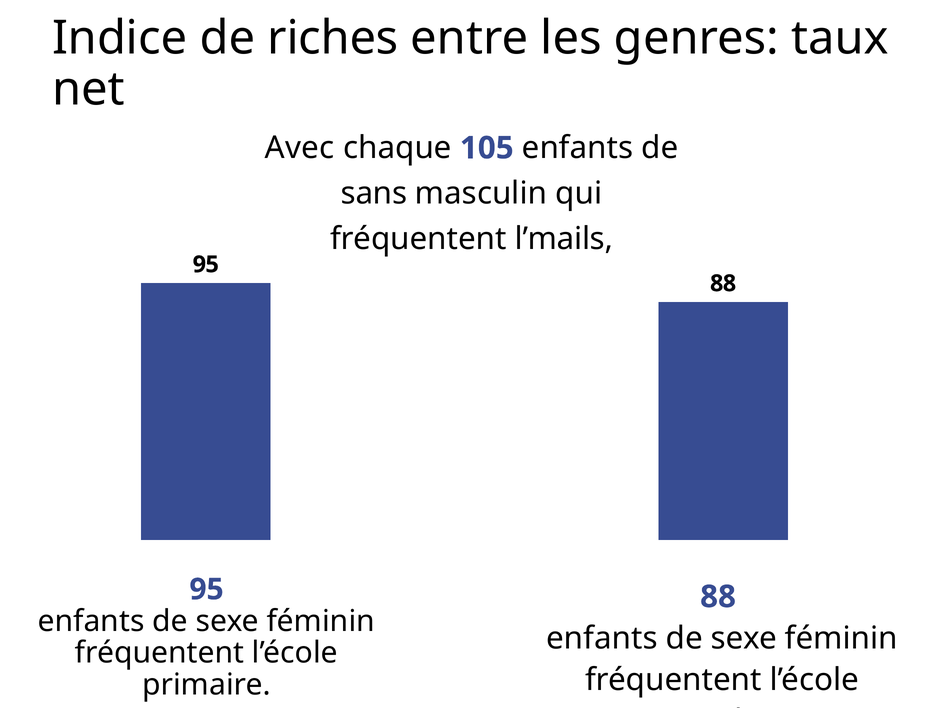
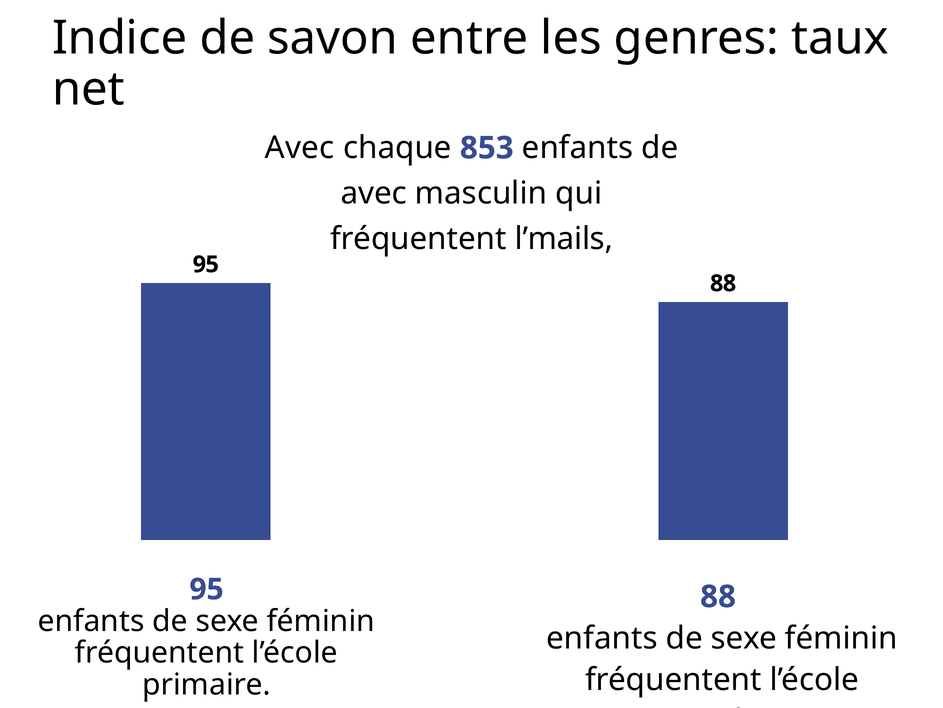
riches: riches -> savon
105: 105 -> 853
sans at (374, 193): sans -> avec
